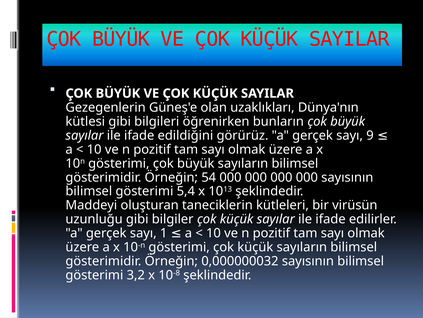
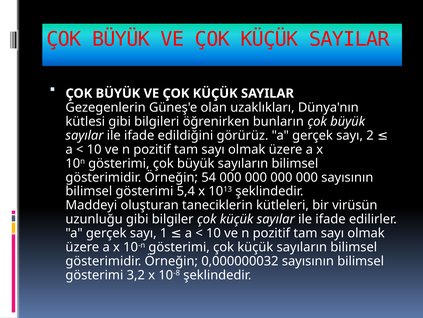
9: 9 -> 2
